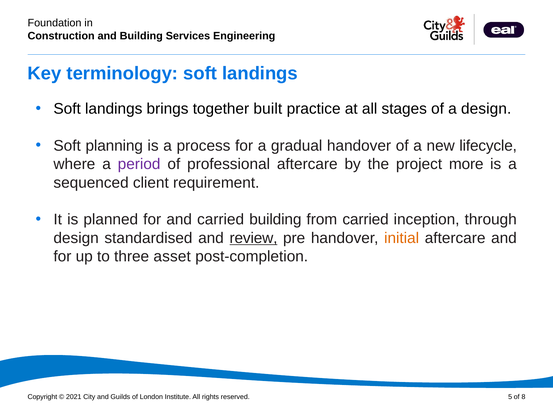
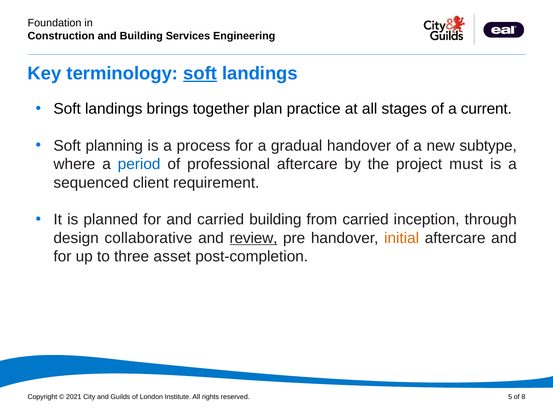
soft at (200, 73) underline: none -> present
built: built -> plan
a design: design -> current
lifecycle: lifecycle -> subtype
period colour: purple -> blue
more: more -> must
standardised: standardised -> collaborative
